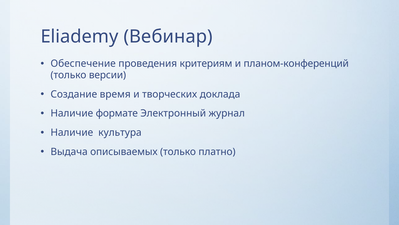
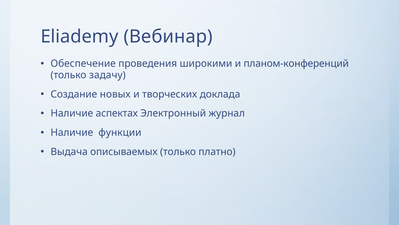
критериям: критериям -> широкими
версии: версии -> задачу
время: время -> новых
формате: формате -> аспектах
культура: культура -> функции
